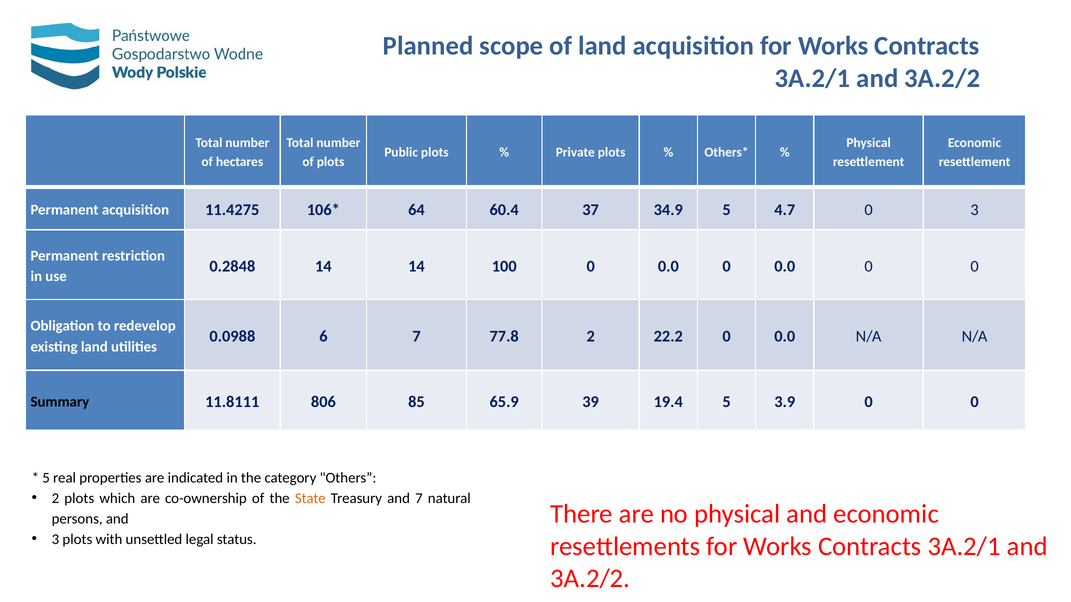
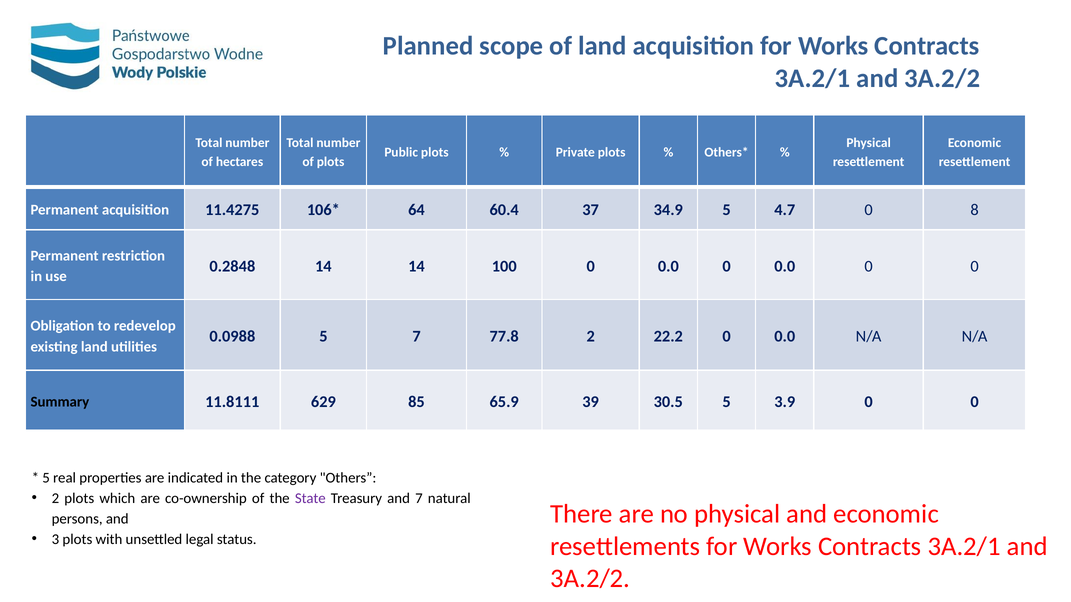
0 3: 3 -> 8
0.0988 6: 6 -> 5
806: 806 -> 629
19.4: 19.4 -> 30.5
State colour: orange -> purple
